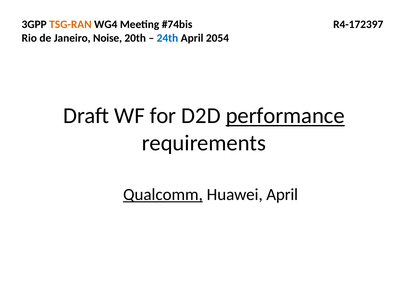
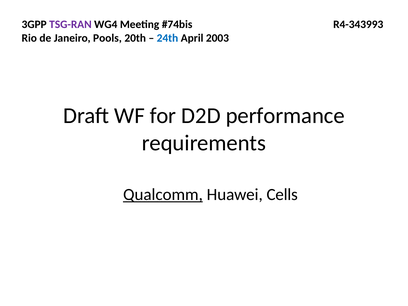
TSG-RAN colour: orange -> purple
R4-172397: R4-172397 -> R4-343993
Noise: Noise -> Pools
2054: 2054 -> 2003
performance underline: present -> none
Huawei April: April -> Cells
